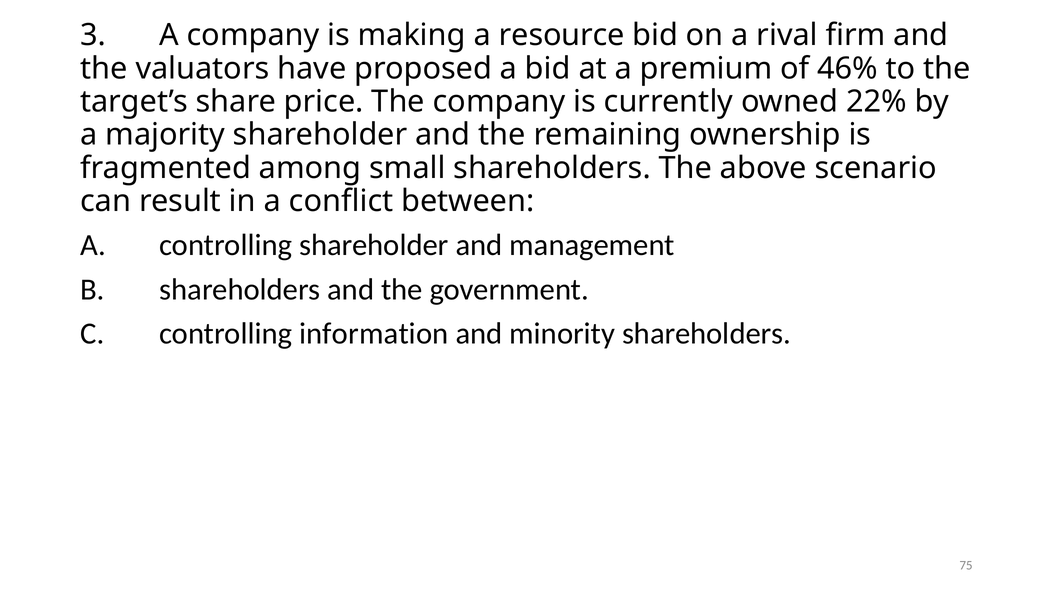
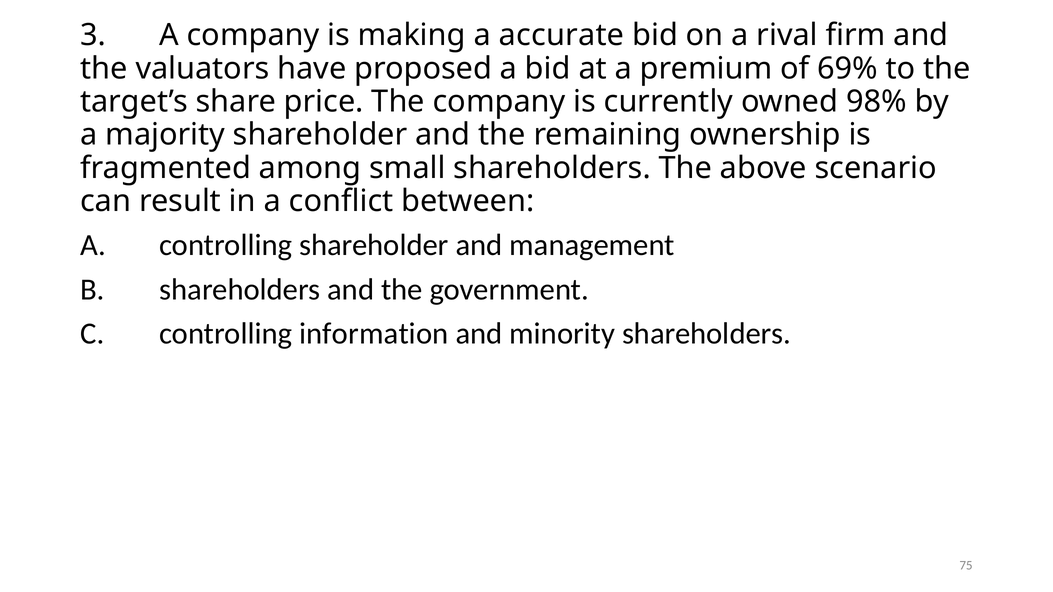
resource: resource -> accurate
46%: 46% -> 69%
22%: 22% -> 98%
